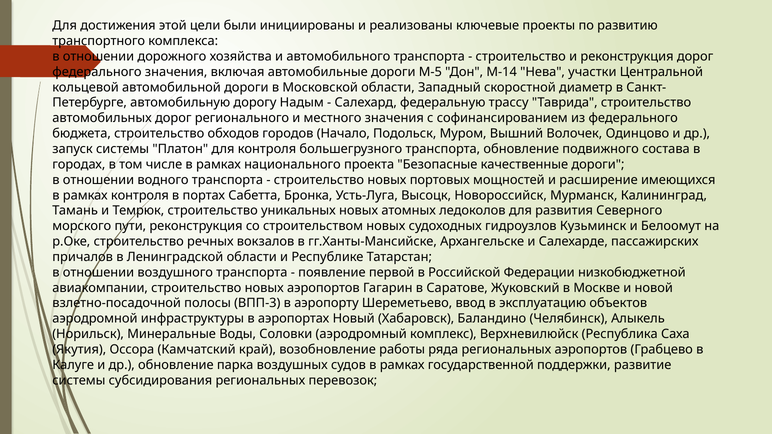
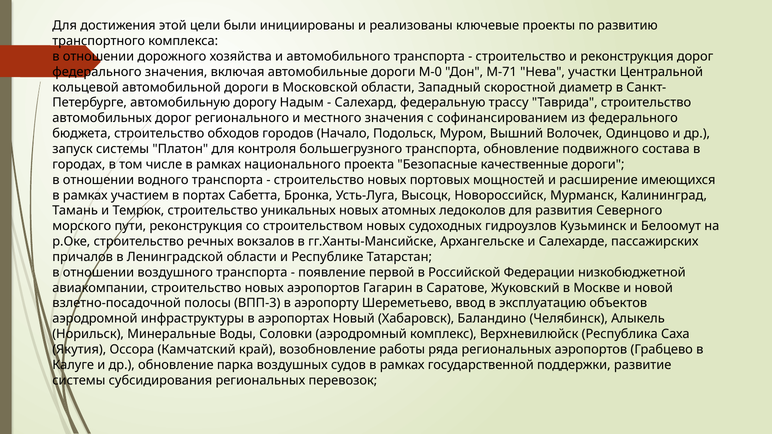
М-5: М-5 -> М-0
М-14: М-14 -> М-71
рамках контроля: контроля -> участием
